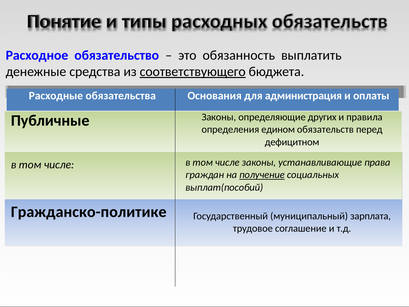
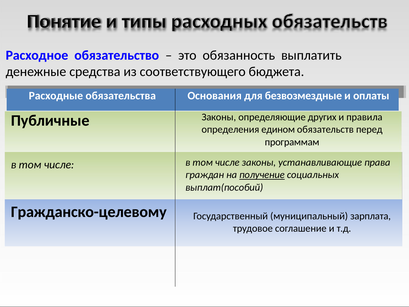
соответствующего underline: present -> none
администрация: администрация -> безвозмездные
дефицитном: дефицитном -> программам
Гражданско-политике: Гражданско-политике -> Гражданско-целевому
